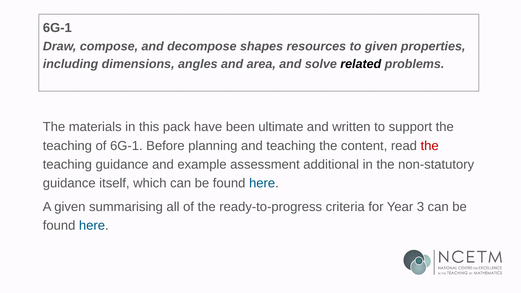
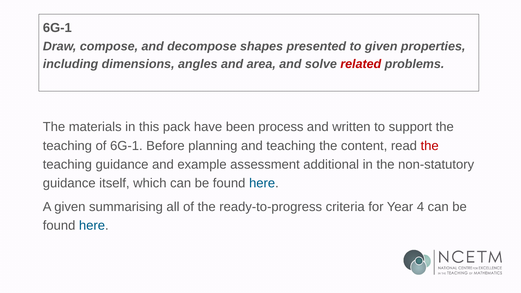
resources: resources -> presented
related colour: black -> red
ultimate: ultimate -> process
3: 3 -> 4
